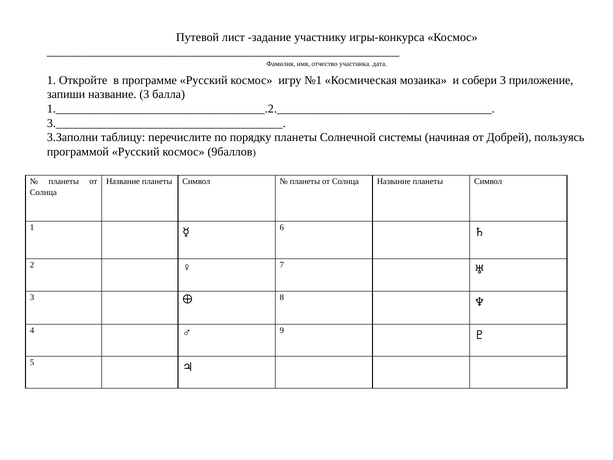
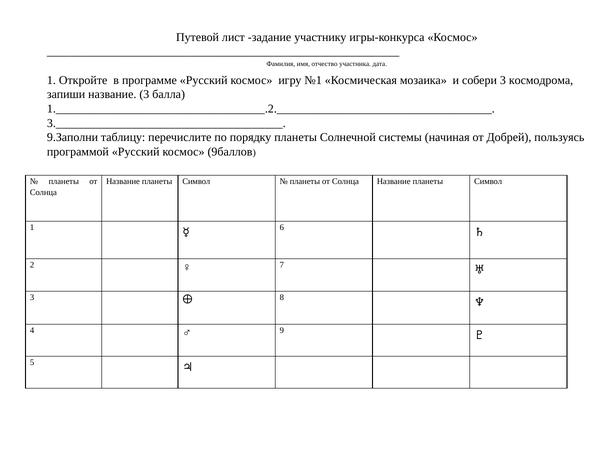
приложение: приложение -> космодрома
3.Заполни: 3.Заполни -> 9.Заполни
